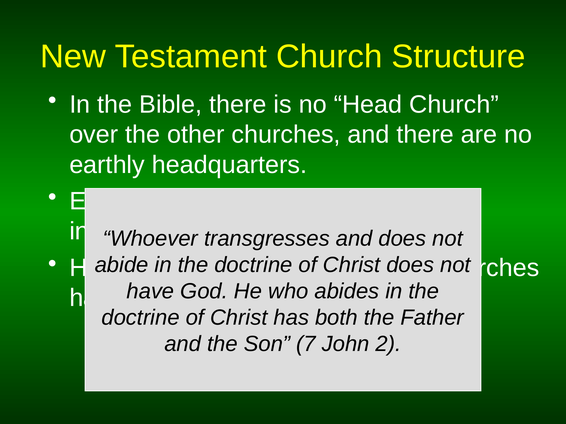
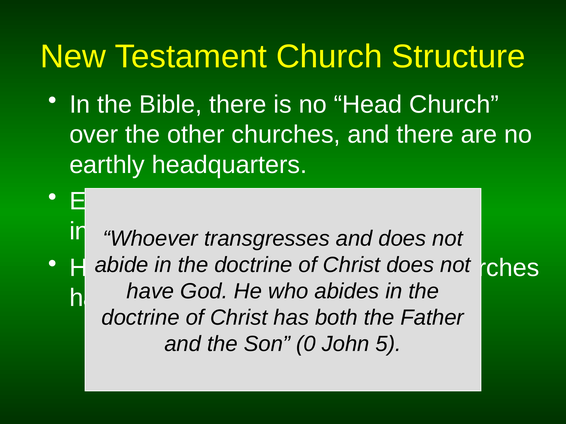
7: 7 -> 0
2: 2 -> 5
